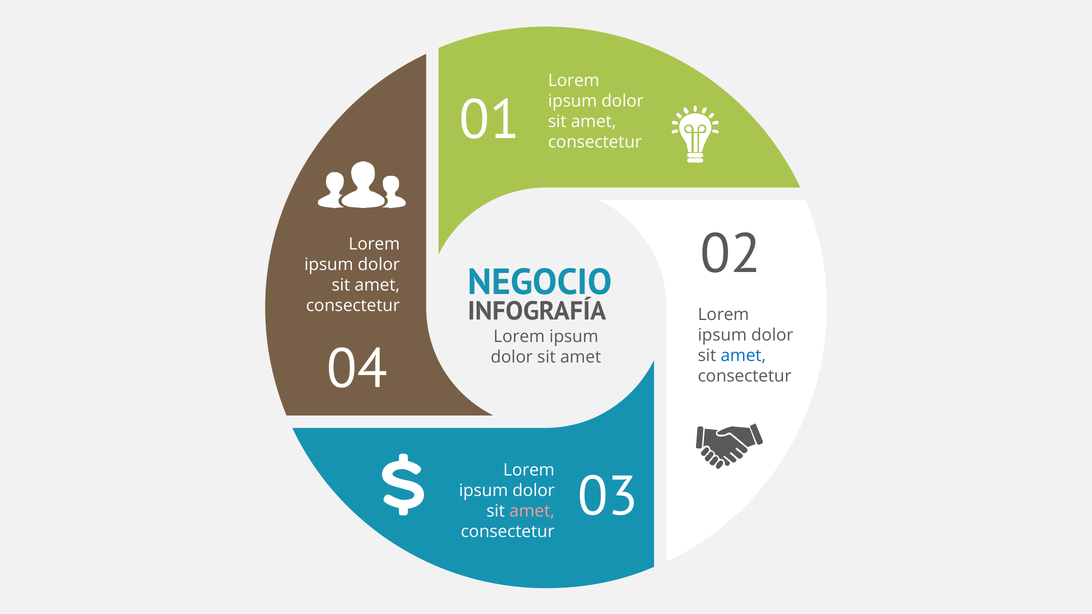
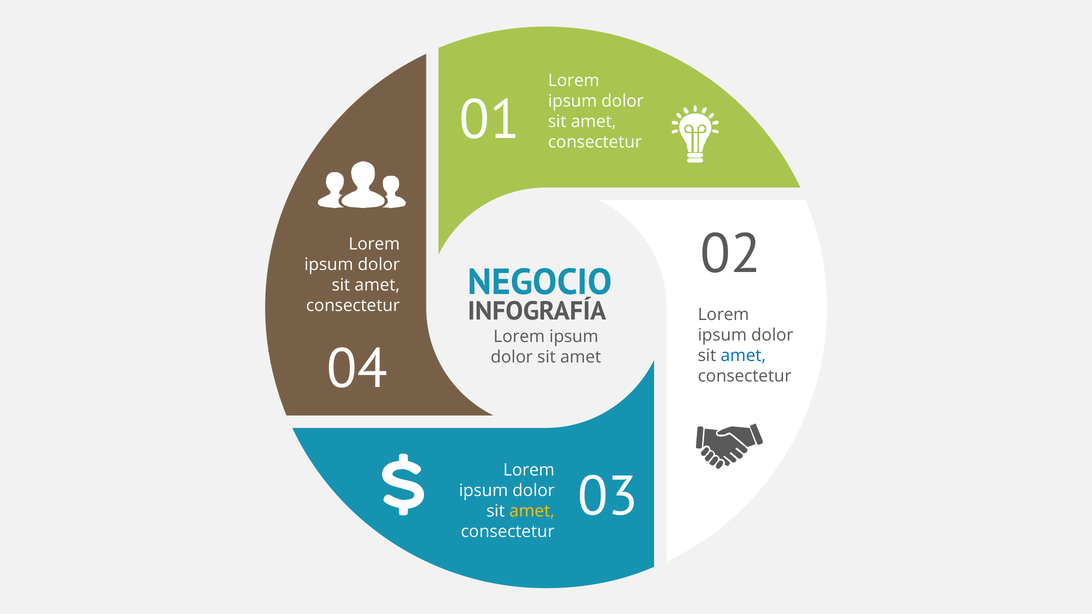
amet at (532, 511) colour: pink -> yellow
